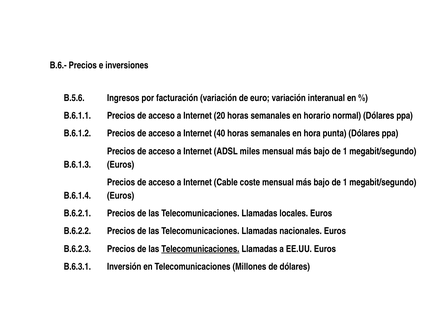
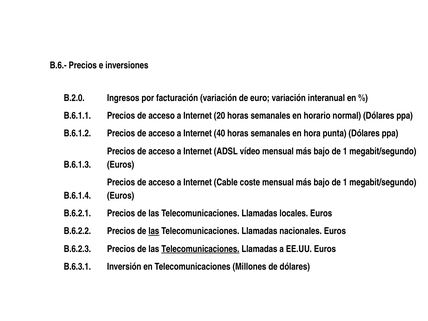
B.5.6: B.5.6 -> B.2.0
miles: miles -> vídeo
las at (154, 231) underline: none -> present
